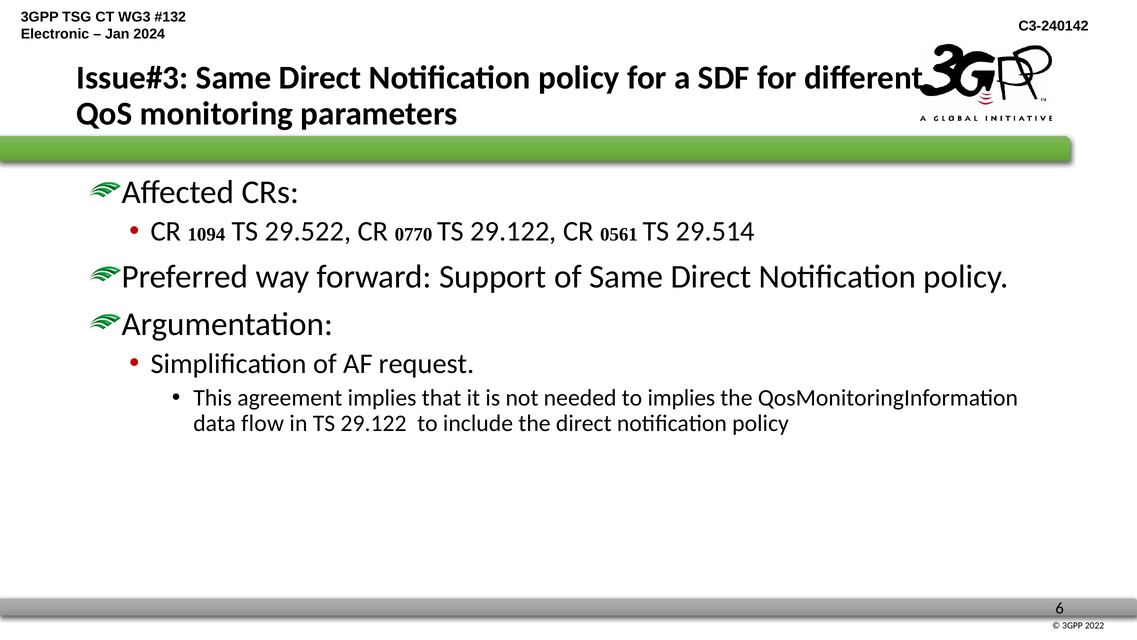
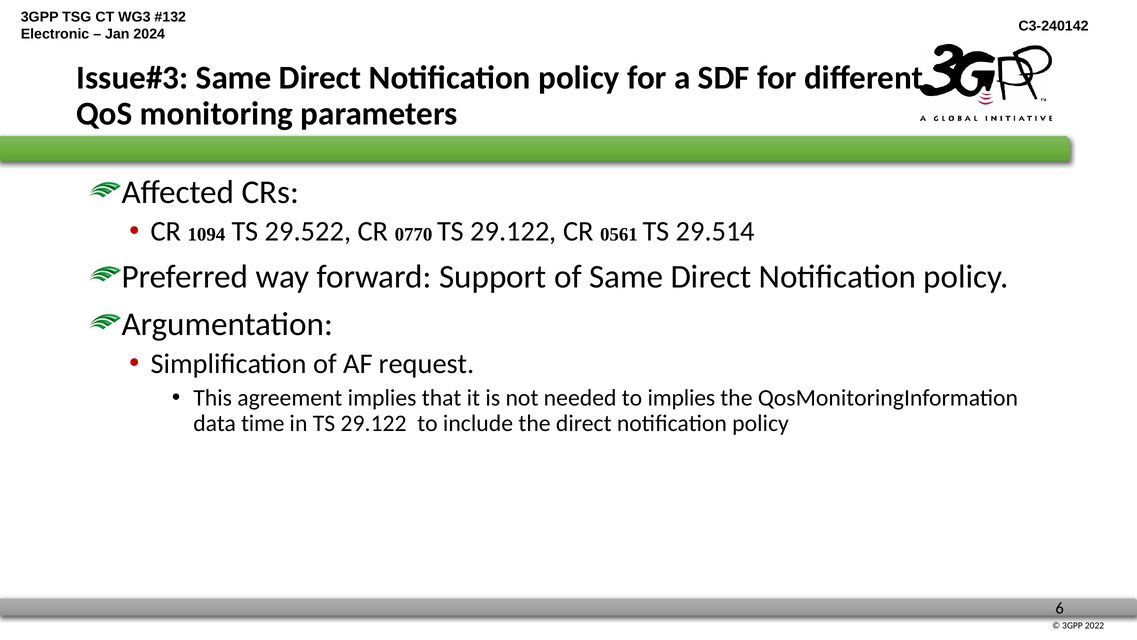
flow: flow -> time
